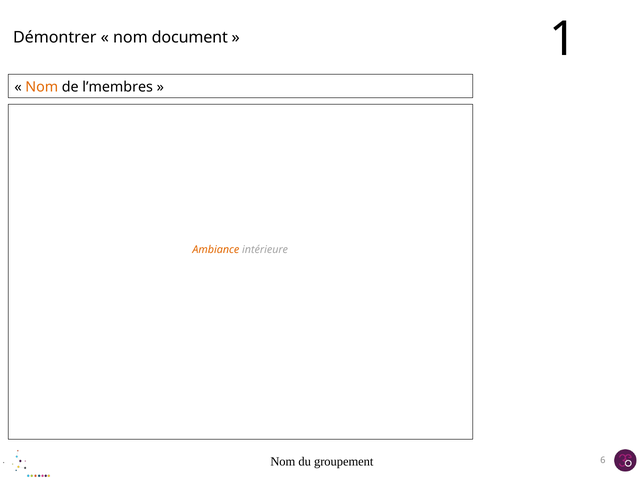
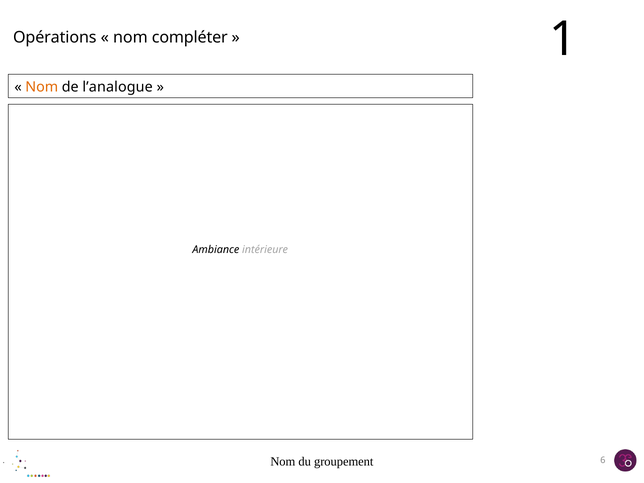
Démontrer: Démontrer -> Opérations
document: document -> compléter
l’membres: l’membres -> l’analogue
Ambiance colour: orange -> black
